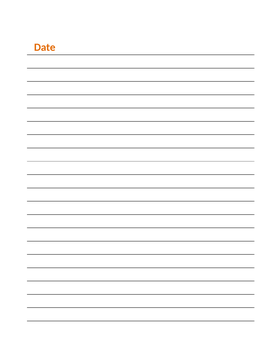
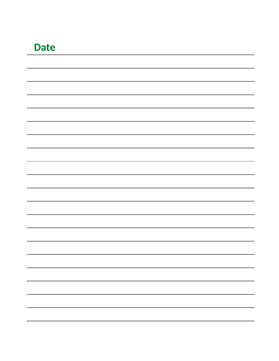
Date colour: orange -> green
